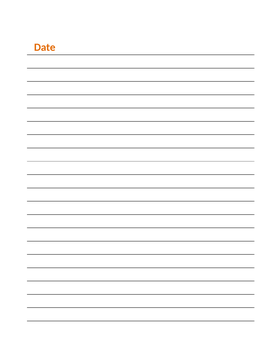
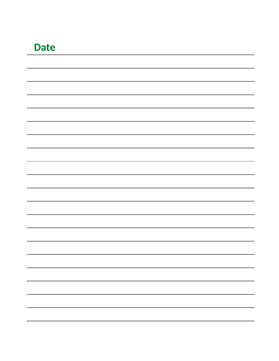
Date colour: orange -> green
